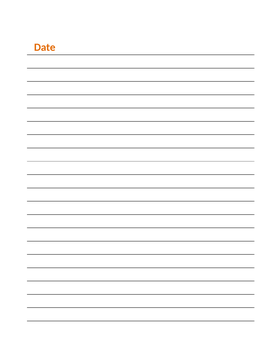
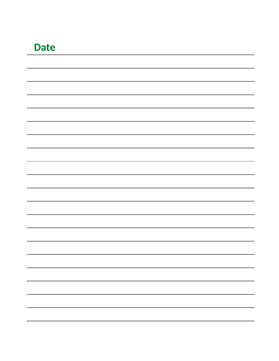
Date colour: orange -> green
